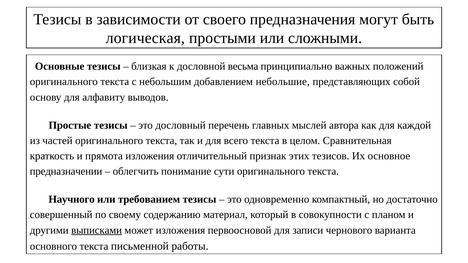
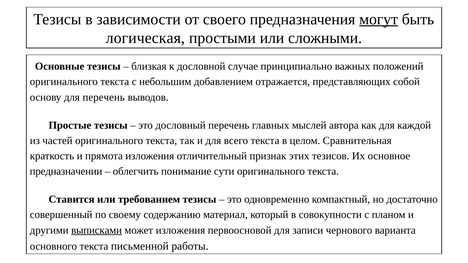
могут underline: none -> present
весьма: весьма -> случае
небольшие: небольшие -> отражается
для алфавиту: алфавиту -> перечень
Научного: Научного -> Ставится
